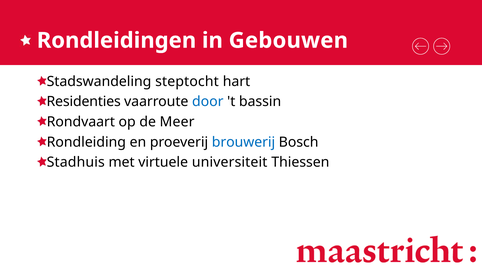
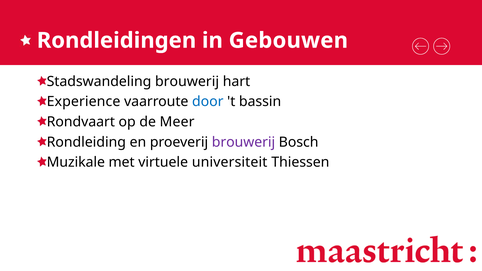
Stadswandeling steptocht: steptocht -> brouwerij
Residenties: Residenties -> Experience
brouwerij at (244, 142) colour: blue -> purple
Stadhuis: Stadhuis -> Muzikale
